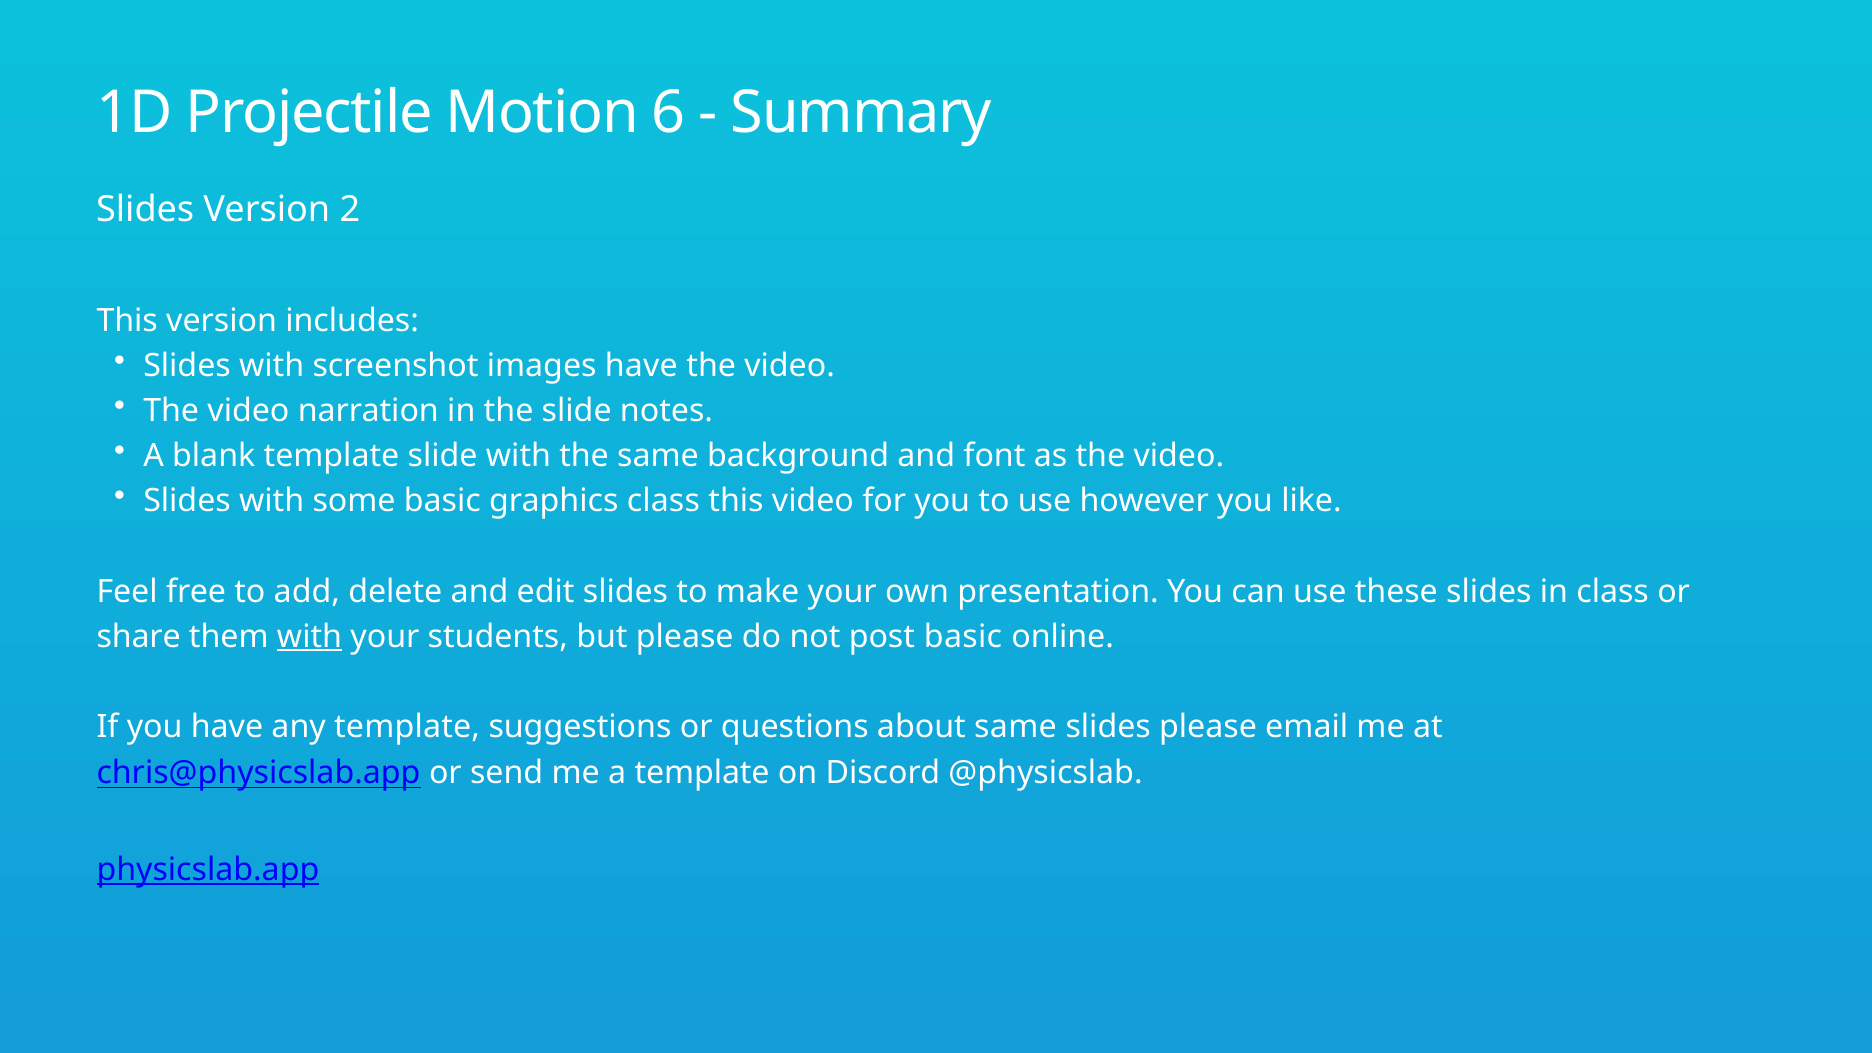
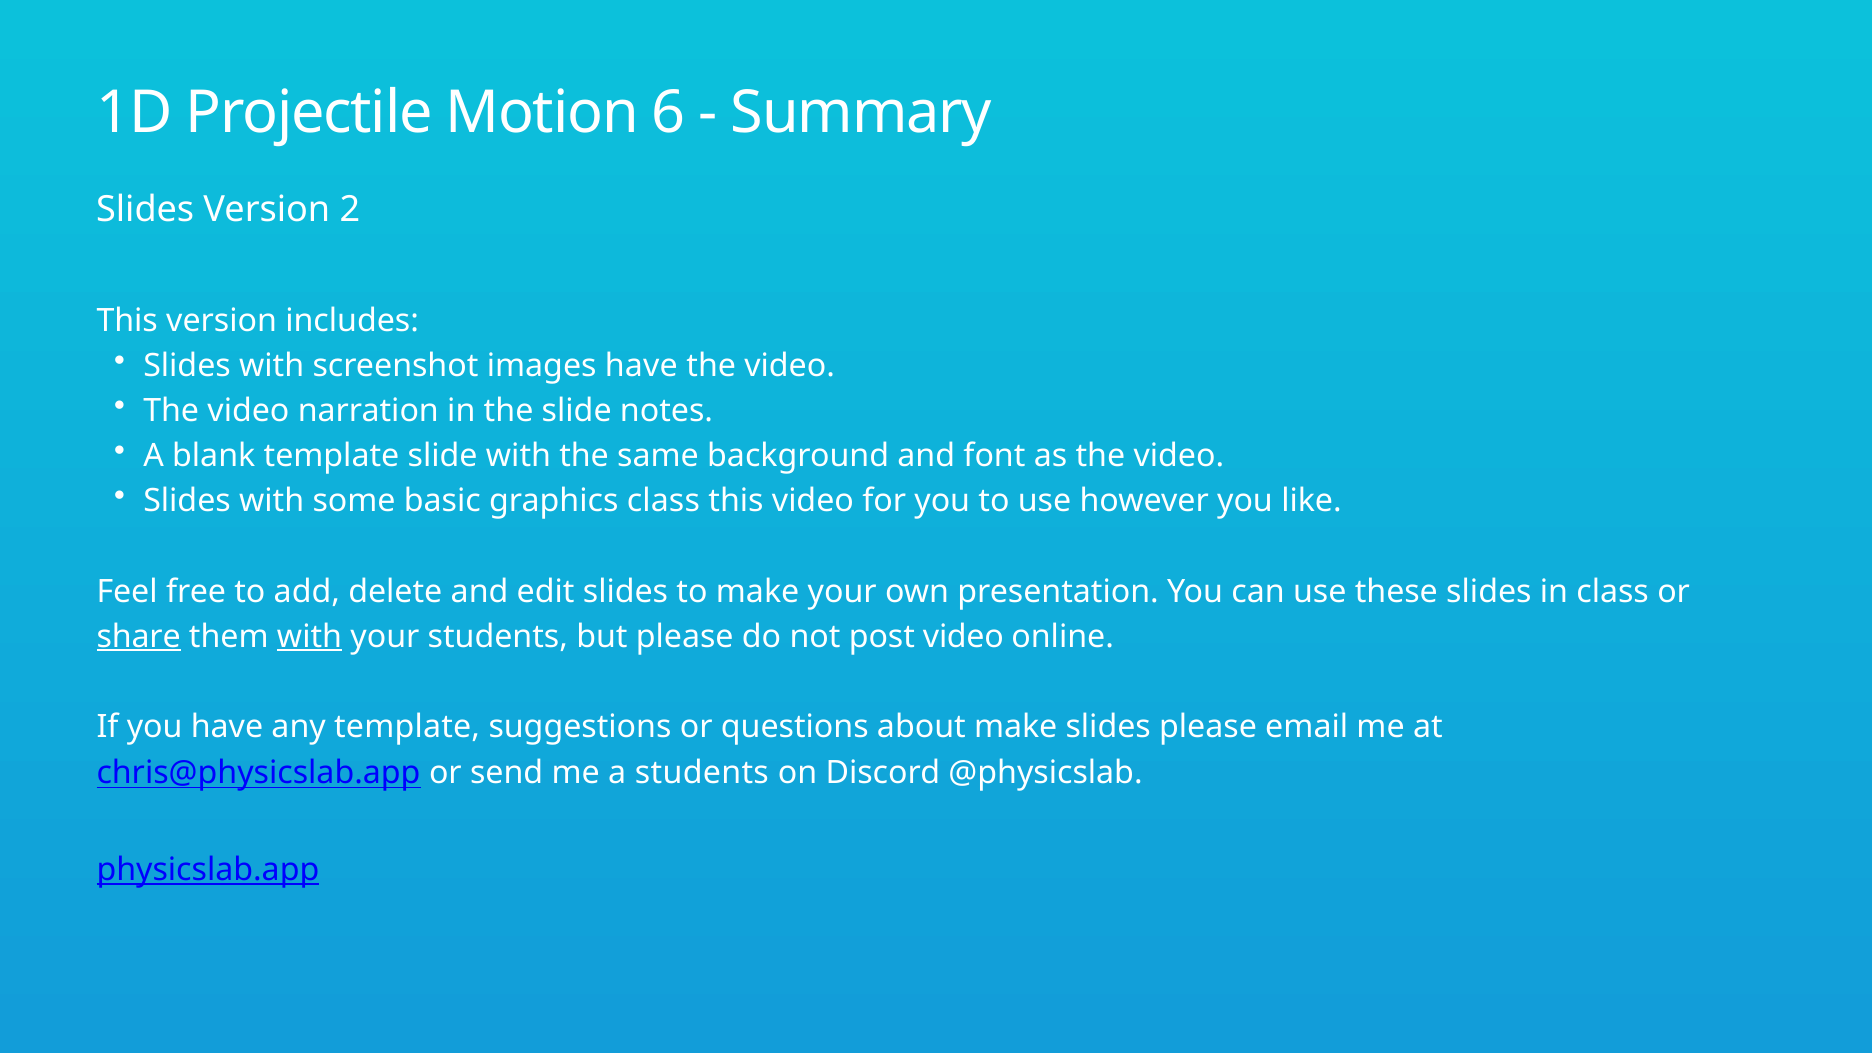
share underline: none -> present
post basic: basic -> video
about same: same -> make
a template: template -> students
